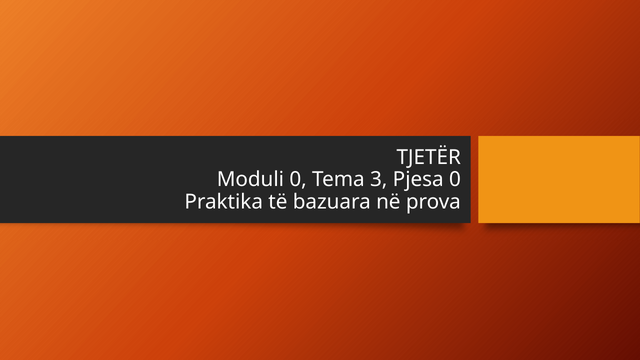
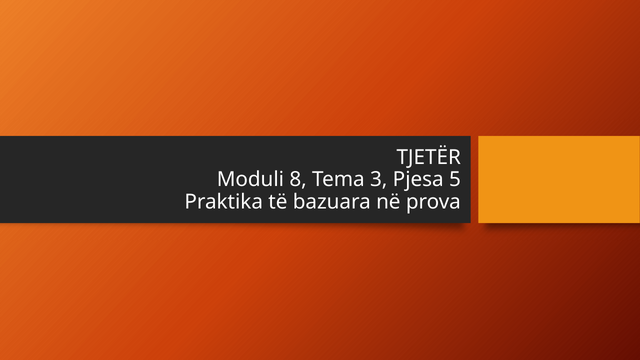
Moduli 0: 0 -> 8
Pjesa 0: 0 -> 5
